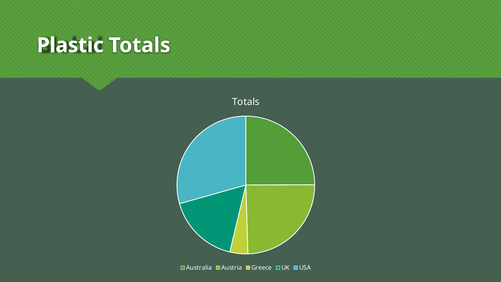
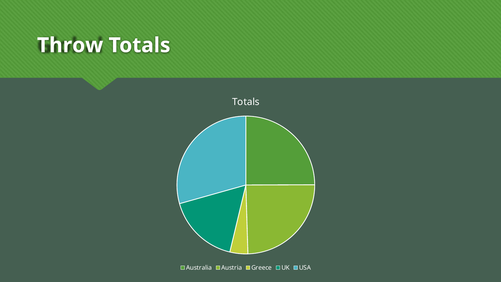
Plastic: Plastic -> Throw
